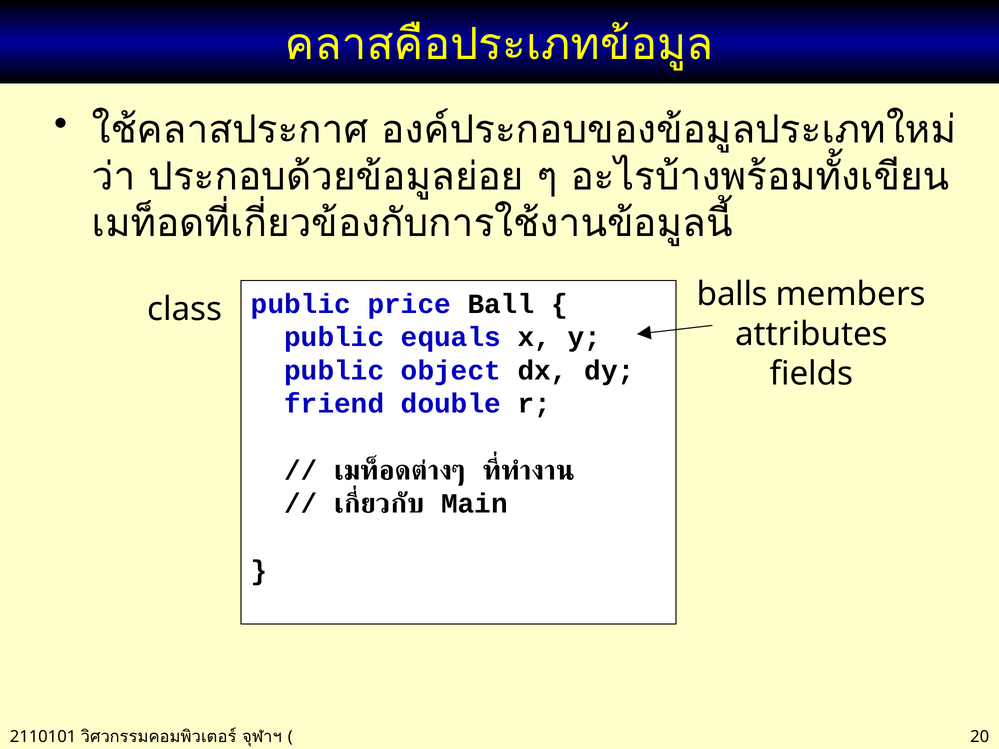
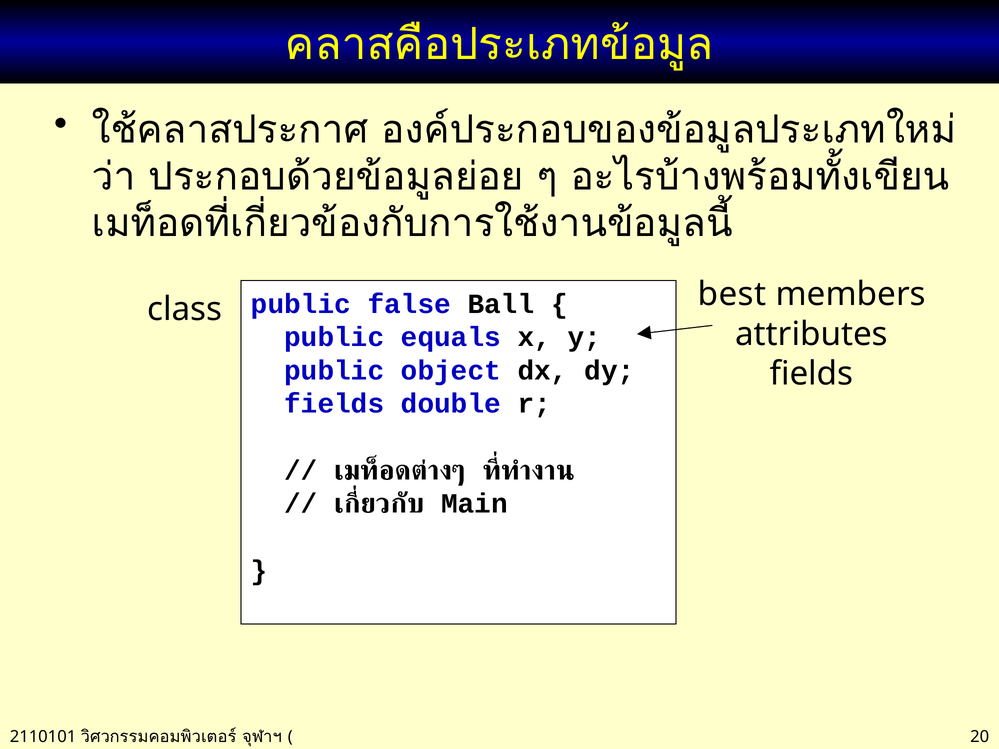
price: price -> false
balls: balls -> best
friend at (334, 404): friend -> fields
